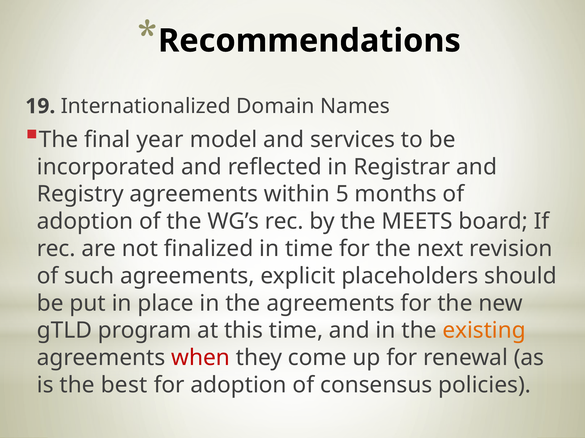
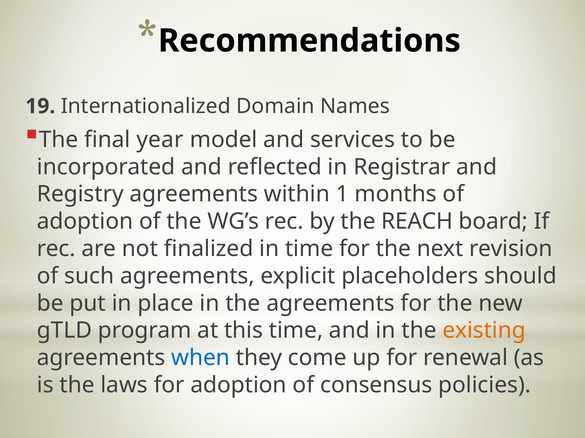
5: 5 -> 1
MEETS: MEETS -> REACH
when colour: red -> blue
best: best -> laws
